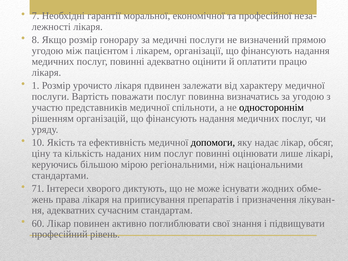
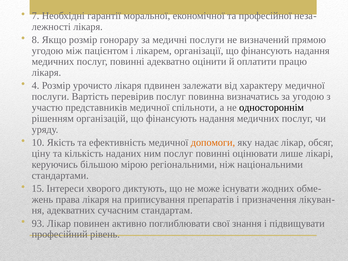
1: 1 -> 4
поважати: поважати -> перевірив
допомоги colour: black -> orange
71: 71 -> 15
60: 60 -> 93
